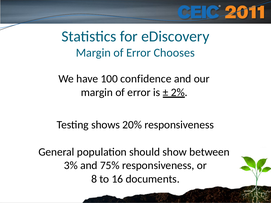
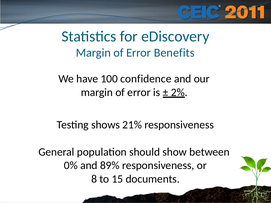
Chooses: Chooses -> Benefits
20%: 20% -> 21%
3%: 3% -> 0%
75%: 75% -> 89%
16: 16 -> 15
